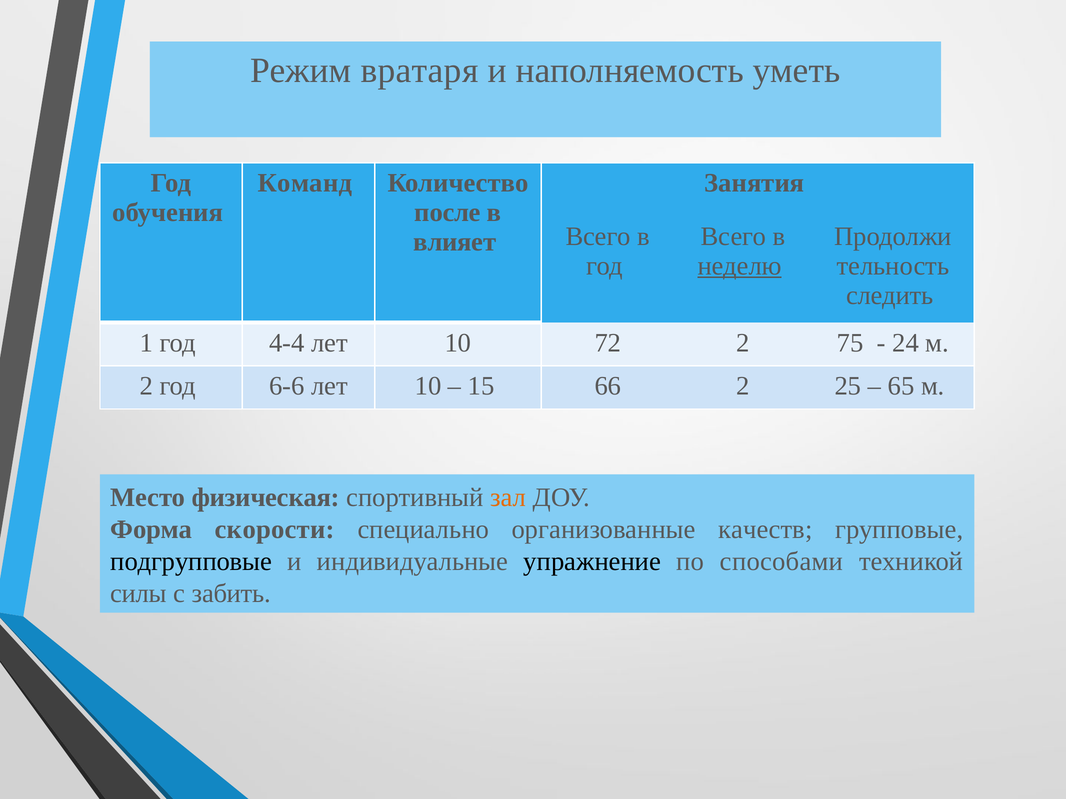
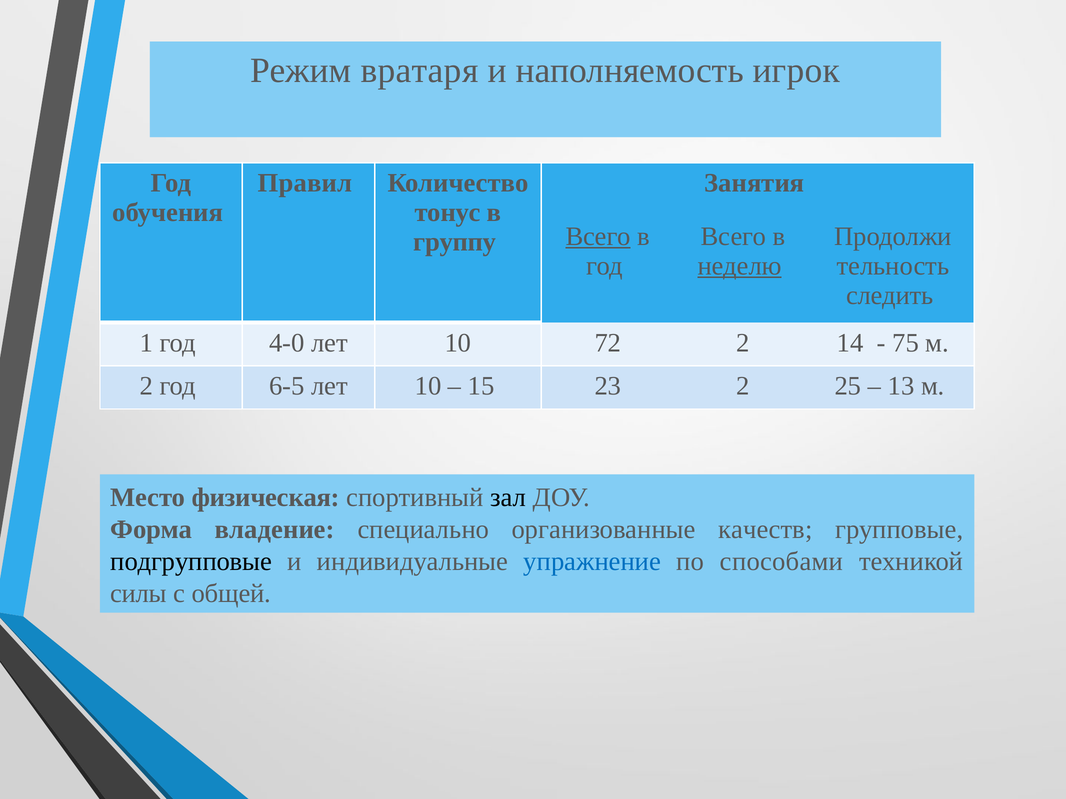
уметь: уметь -> игрок
Команд: Команд -> Правил
после: после -> тонус
Всего at (598, 237) underline: none -> present
влияет: влияет -> группу
4-4: 4-4 -> 4-0
75: 75 -> 14
24: 24 -> 75
6-6: 6-6 -> 6-5
66: 66 -> 23
65: 65 -> 13
зал colour: orange -> black
скорости: скорости -> владение
упражнение colour: black -> blue
забить: забить -> общей
